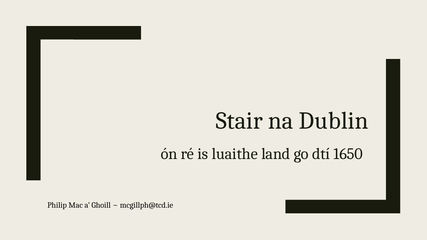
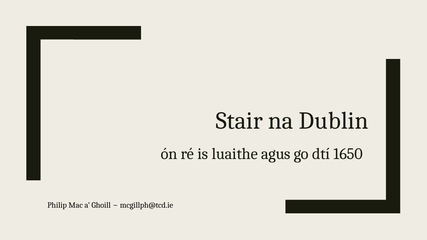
land: land -> agus
